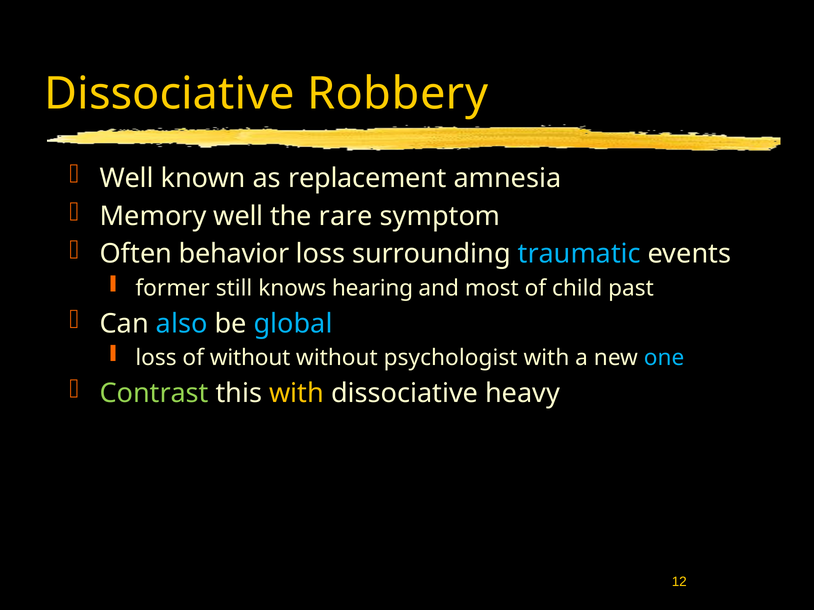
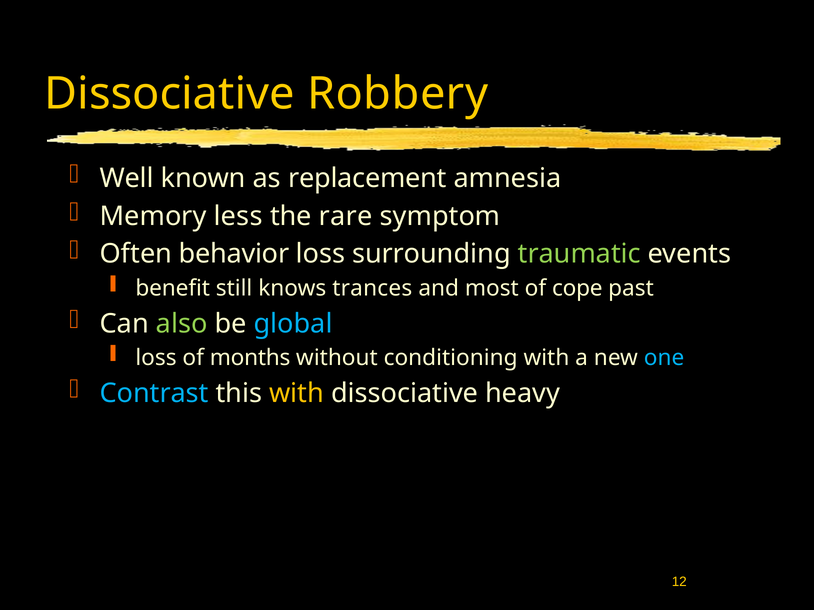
Memory well: well -> less
traumatic colour: light blue -> light green
former: former -> benefit
hearing: hearing -> trances
child: child -> cope
also colour: light blue -> light green
of without: without -> months
psychologist: psychologist -> conditioning
Contrast colour: light green -> light blue
